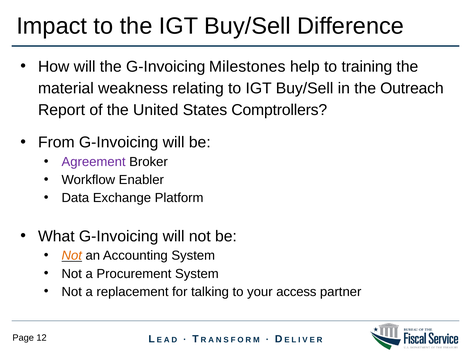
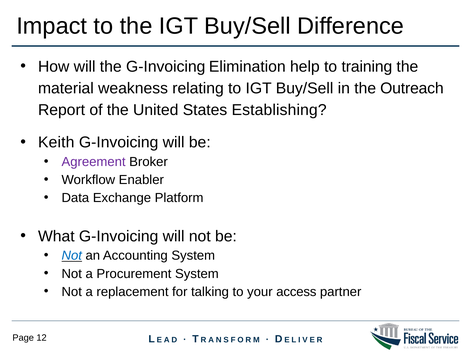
Milestones: Milestones -> Elimination
Comptrollers: Comptrollers -> Establishing
From: From -> Keith
Not at (72, 256) colour: orange -> blue
